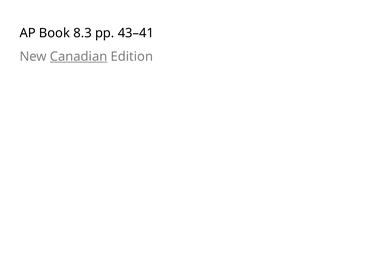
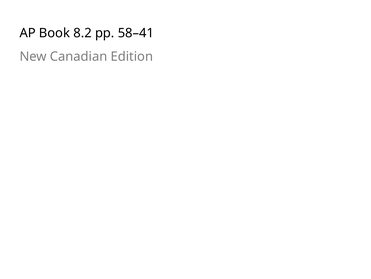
8.3: 8.3 -> 8.2
43–41: 43–41 -> 58–41
Canadian underline: present -> none
